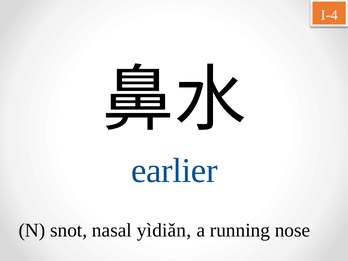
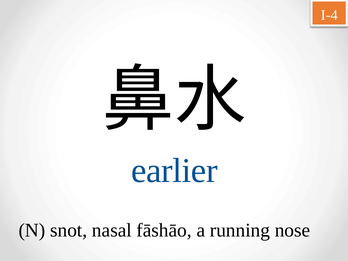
yìdiǎn: yìdiǎn -> fāshāo
